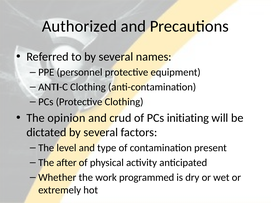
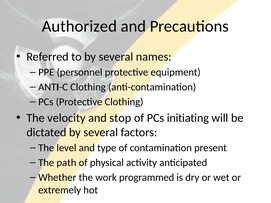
opinion: opinion -> velocity
crud: crud -> stop
after: after -> path
